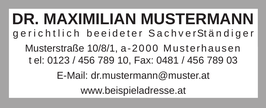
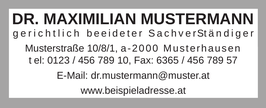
0481: 0481 -> 6365
03: 03 -> 57
